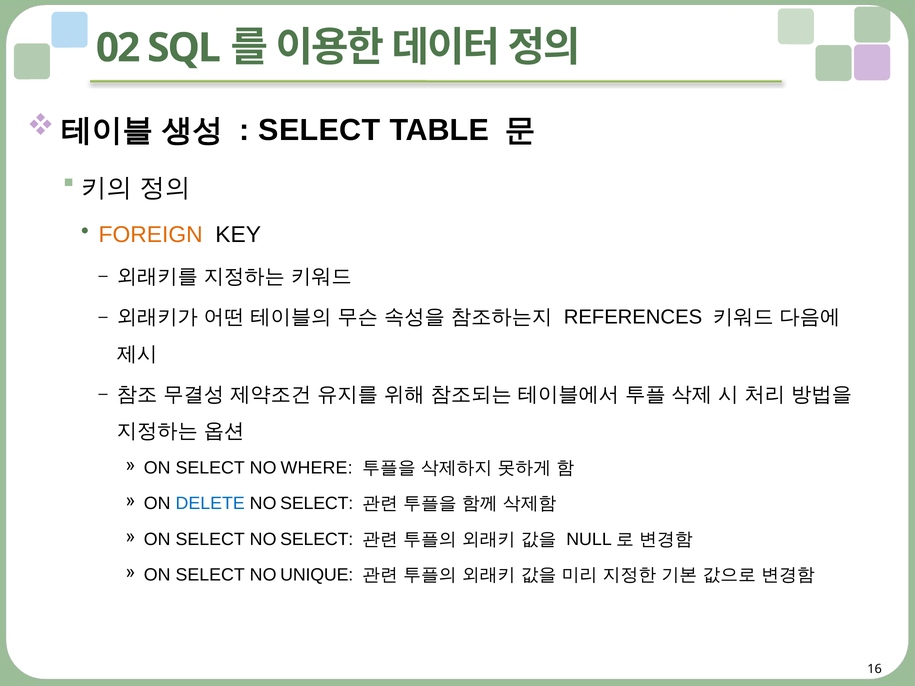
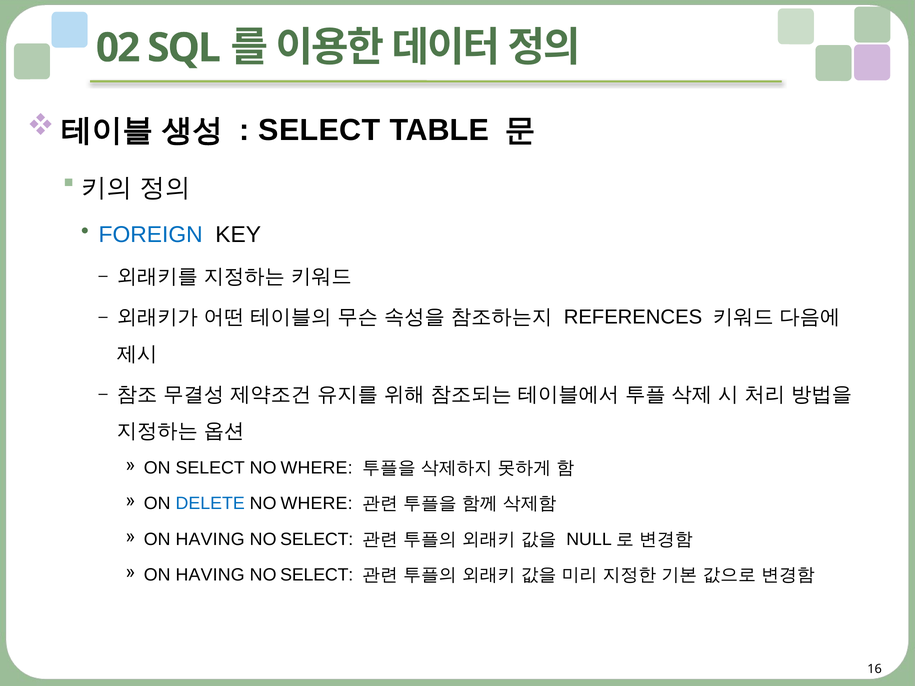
FOREIGN colour: orange -> blue
SELECT at (317, 504): SELECT -> WHERE
SELECT at (210, 539): SELECT -> HAVING
SELECT at (210, 575): SELECT -> HAVING
UNIQUE at (317, 575): UNIQUE -> SELECT
